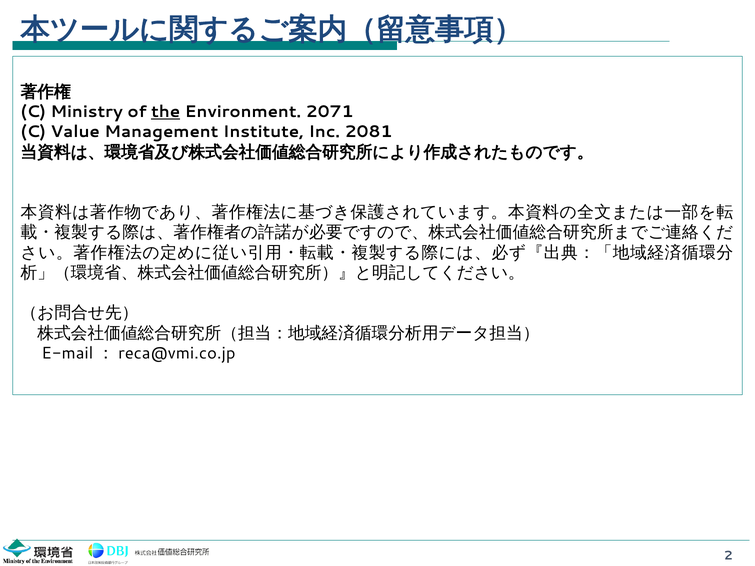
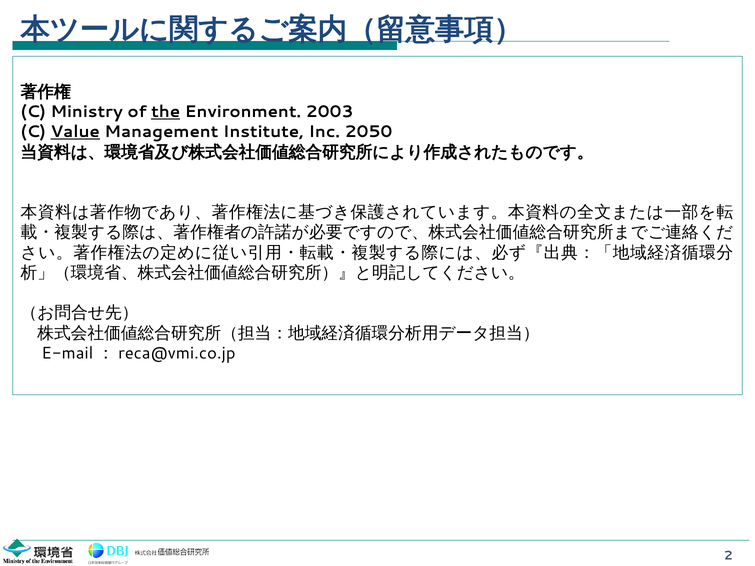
2071: 2071 -> 2003
Value underline: none -> present
2081: 2081 -> 2050
